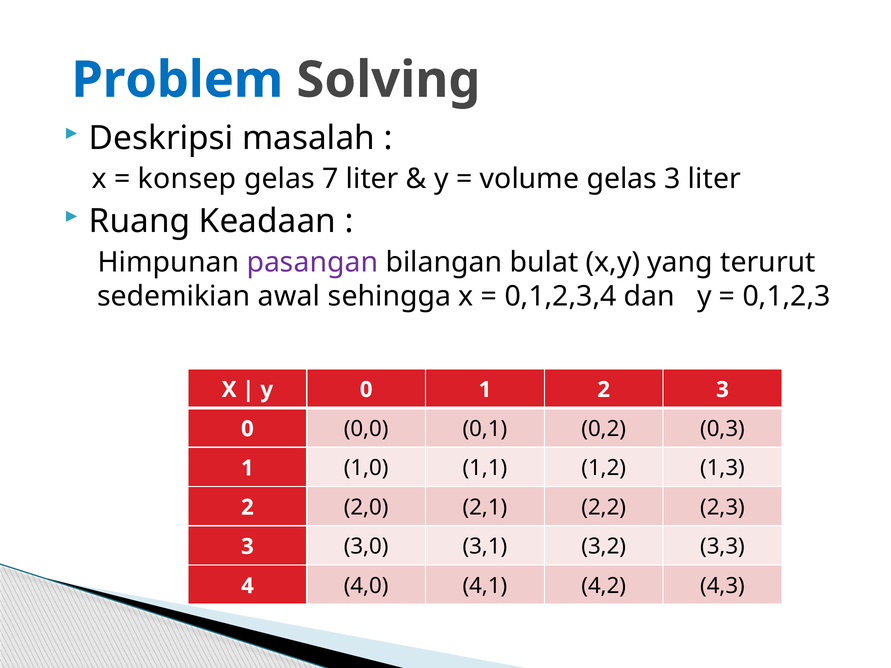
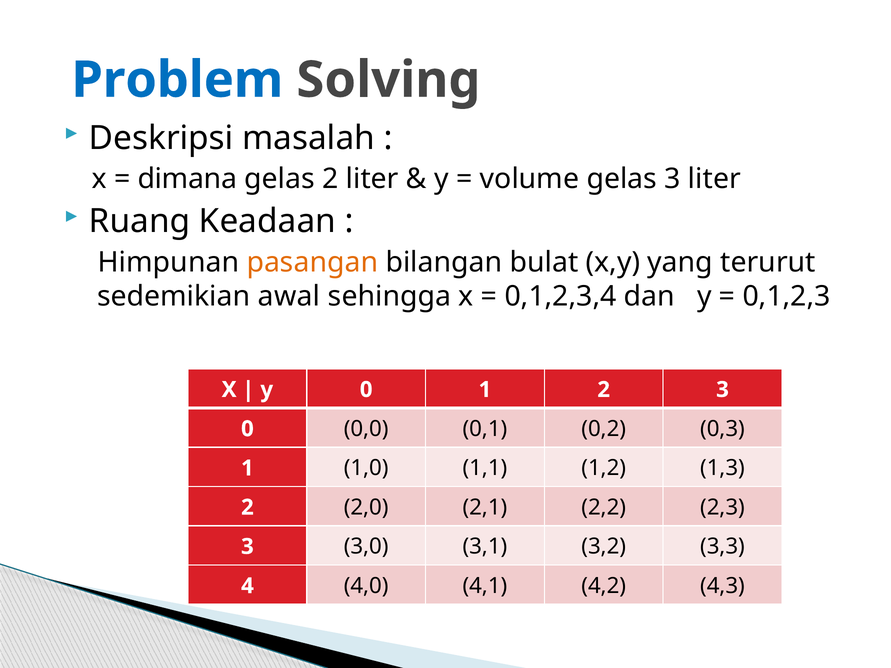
konsep: konsep -> dimana
gelas 7: 7 -> 2
pasangan colour: purple -> orange
